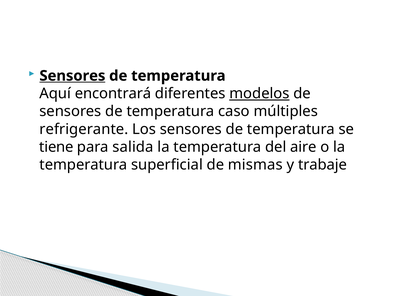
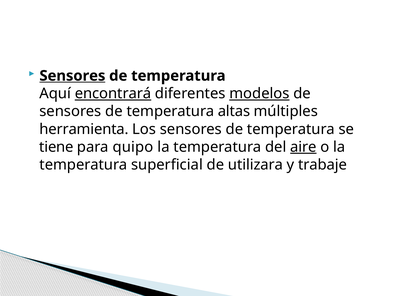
encontrará underline: none -> present
caso: caso -> altas
refrigerante: refrigerante -> herramienta
salida: salida -> quipo
aire underline: none -> present
mismas: mismas -> utilizara
